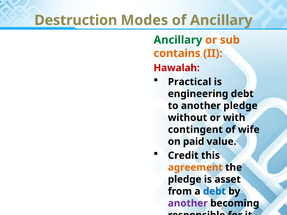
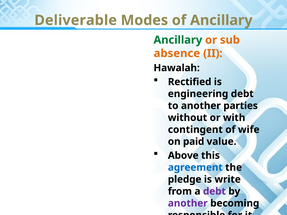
Destruction: Destruction -> Deliverable
contains: contains -> absence
Hawalah colour: red -> black
Practical: Practical -> Rectified
another pledge: pledge -> parties
Credit: Credit -> Above
agreement colour: orange -> blue
asset: asset -> write
debt at (214, 192) colour: blue -> purple
